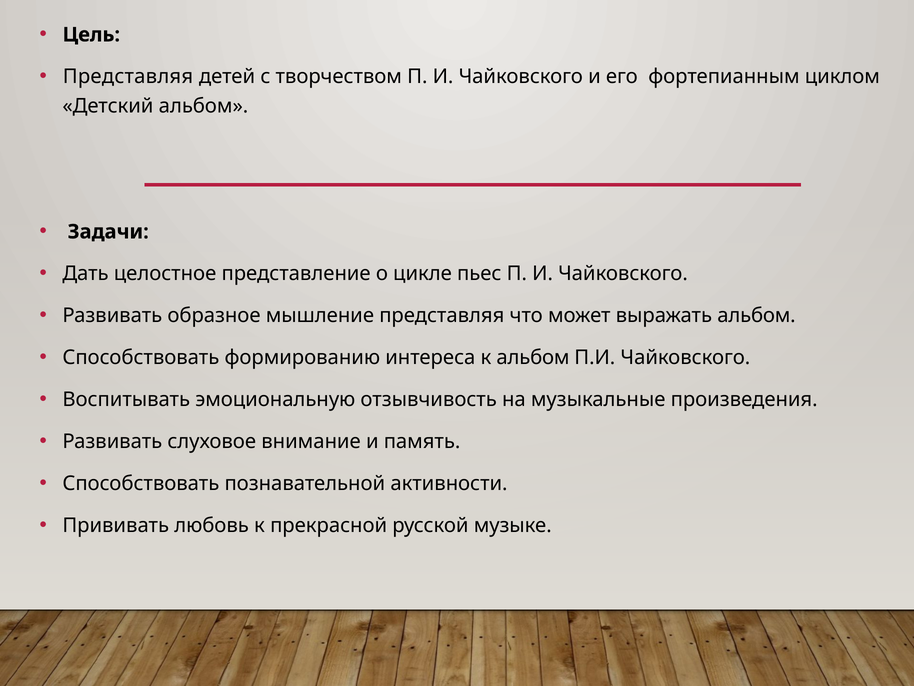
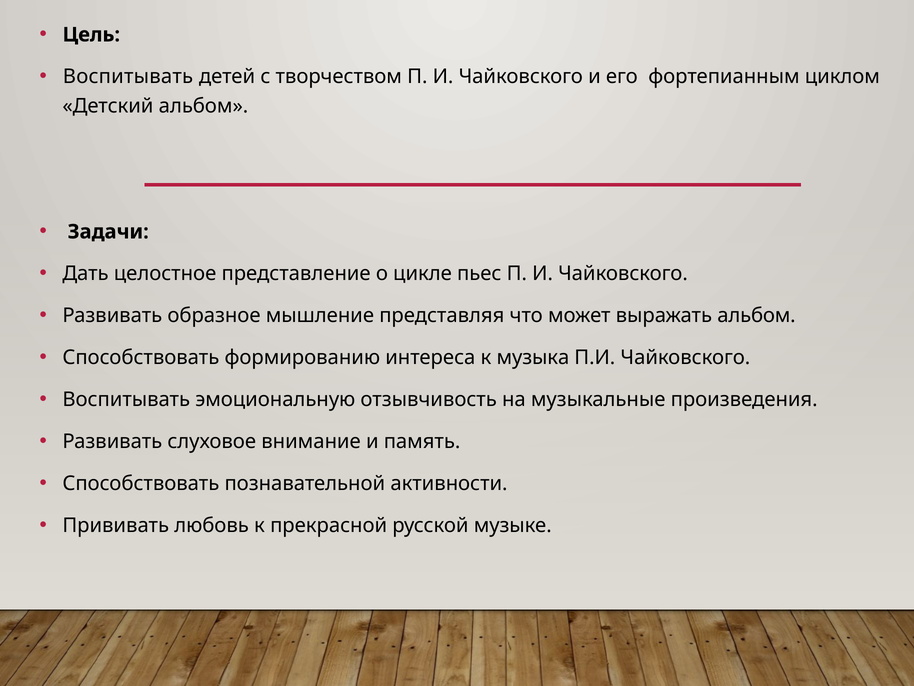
Представляя at (128, 77): Представляя -> Воспитывать
к альбом: альбом -> музыка
